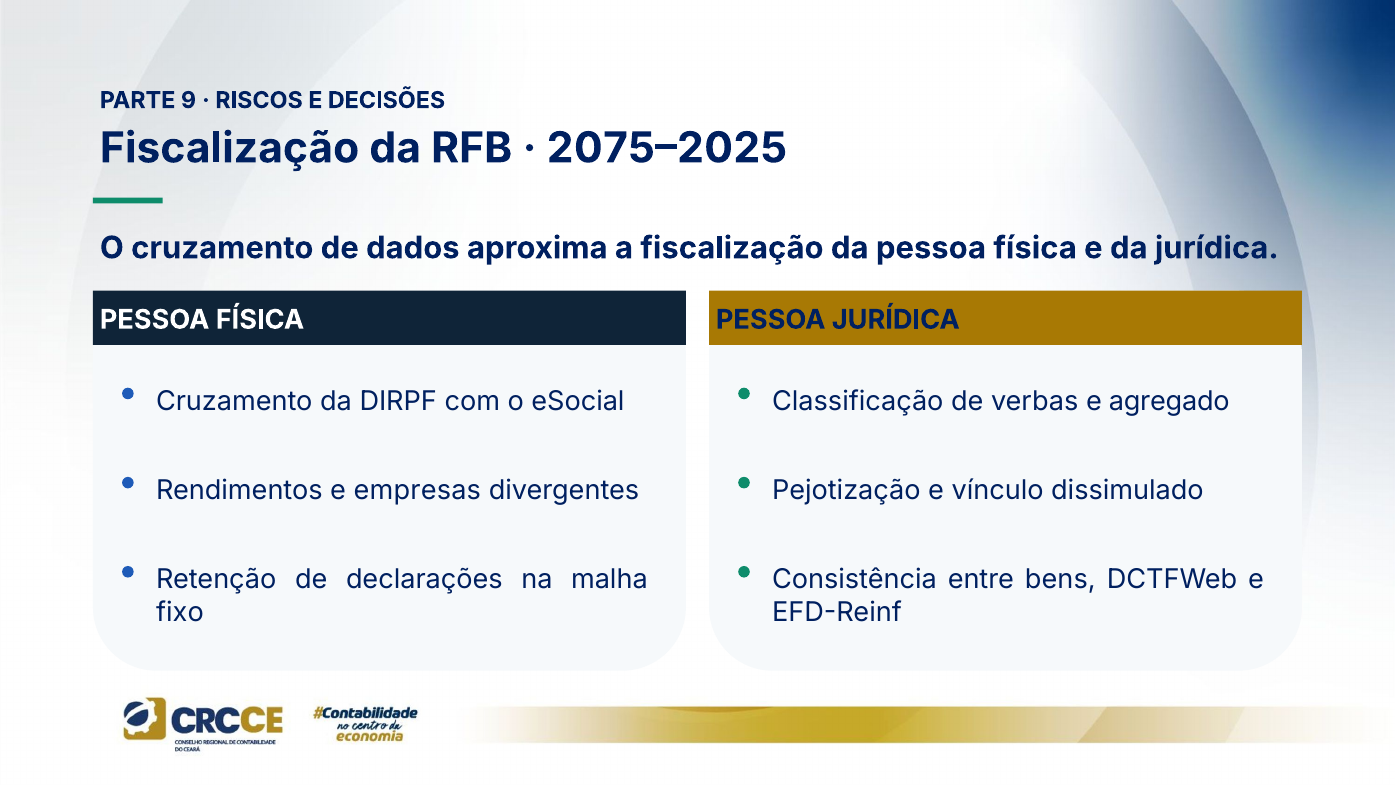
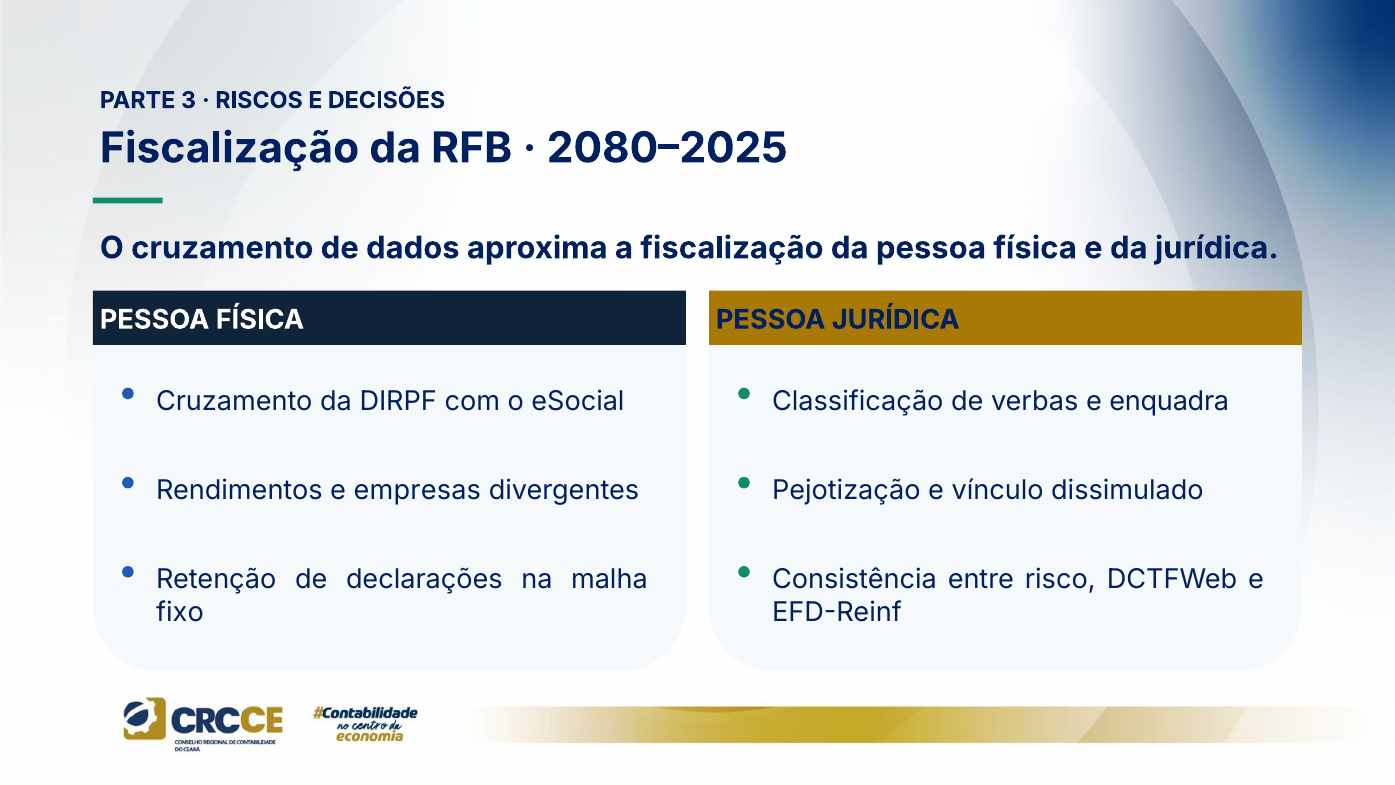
9: 9 -> 3
2075–2025: 2075–2025 -> 2080–2025
agregado: agregado -> enquadra
bens: bens -> risco
